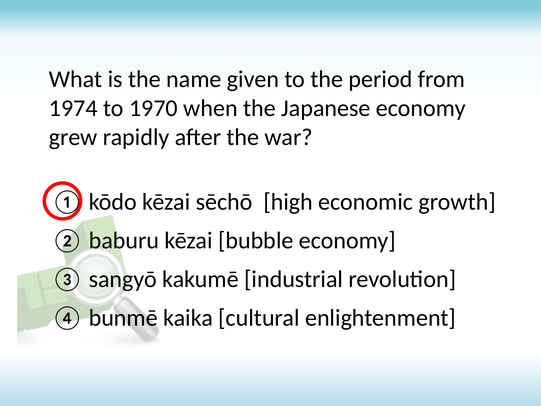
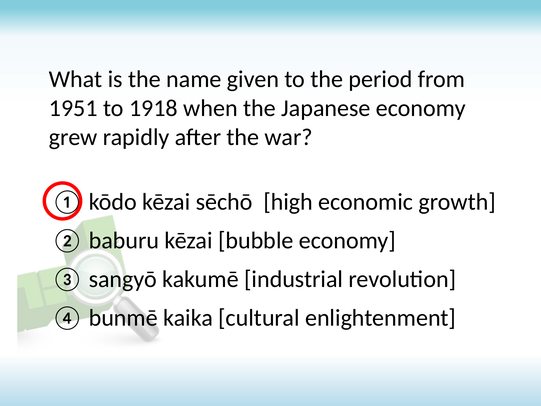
1974: 1974 -> 1951
1970: 1970 -> 1918
